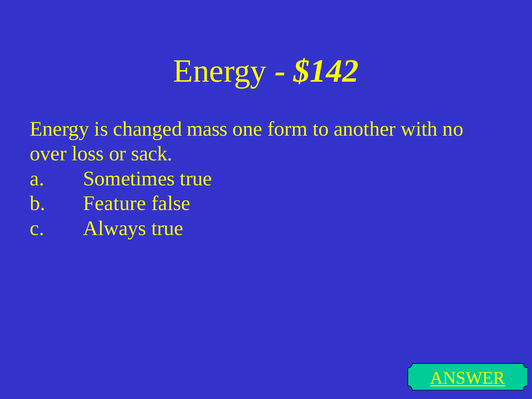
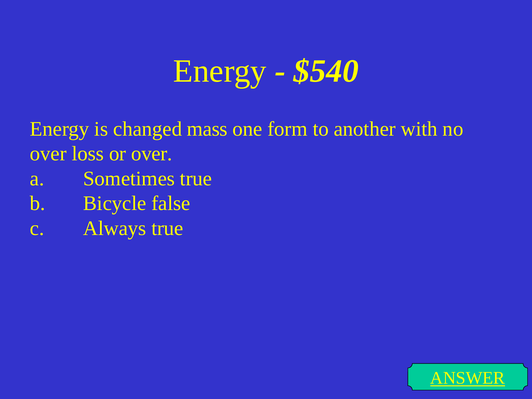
$142: $142 -> $540
or sack: sack -> over
Feature: Feature -> Bicycle
